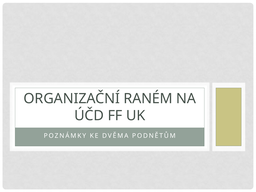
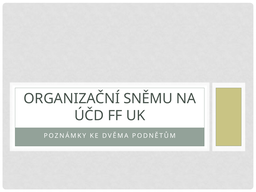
RANÉM: RANÉM -> SNĚMU
